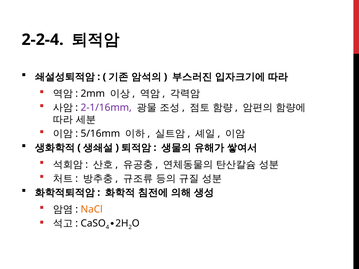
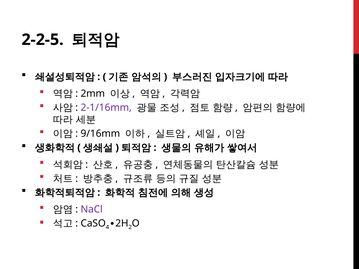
2-2-4: 2-2-4 -> 2-2-5
5/16mm: 5/16mm -> 9/16mm
NaCl colour: orange -> purple
